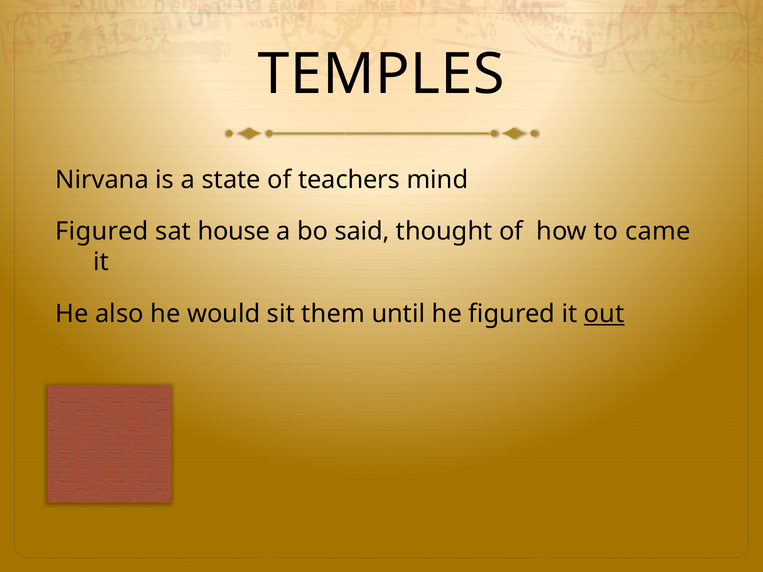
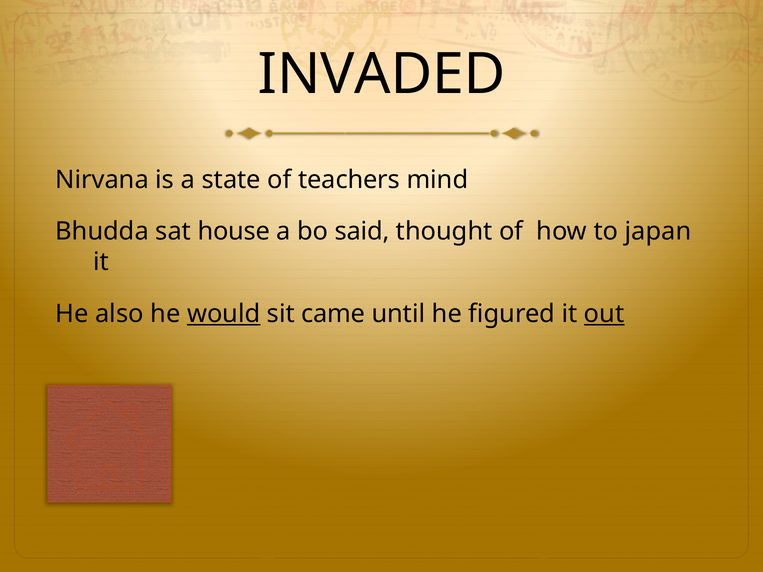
TEMPLES: TEMPLES -> INVADED
Figured at (102, 232): Figured -> Bhudda
came: came -> japan
would underline: none -> present
them: them -> came
